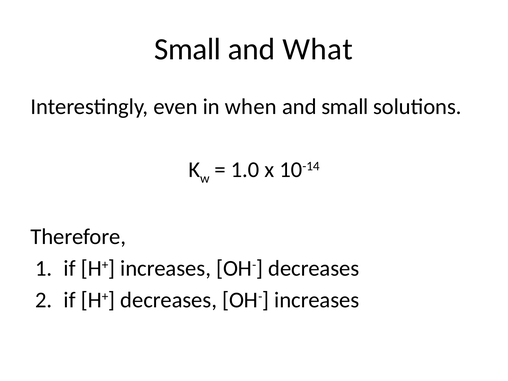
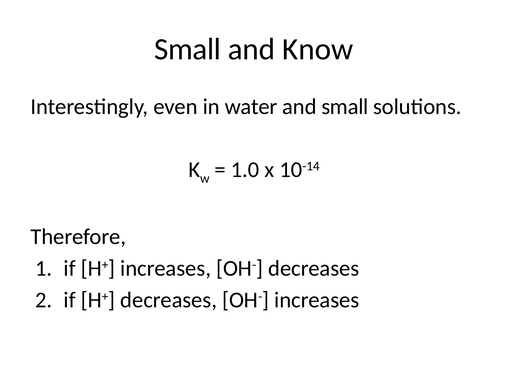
What: What -> Know
when: when -> water
